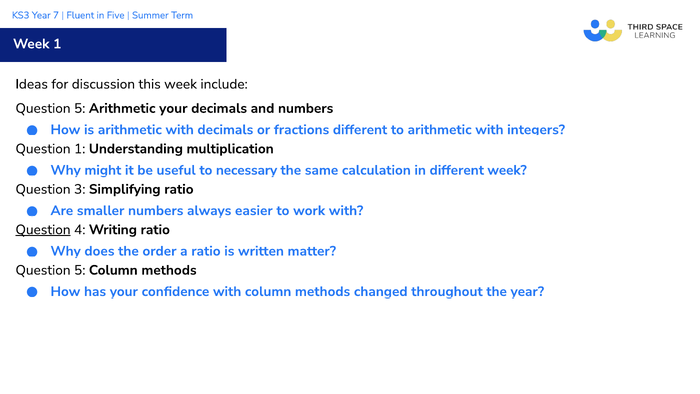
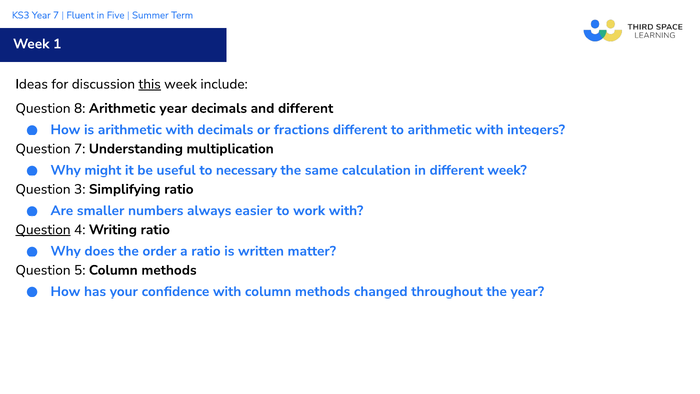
this underline: none -> present
5 at (80, 108): 5 -> 8
Arithmetic your: your -> year
and numbers: numbers -> different
Question 1: 1 -> 7
